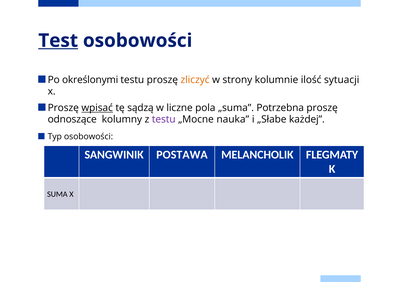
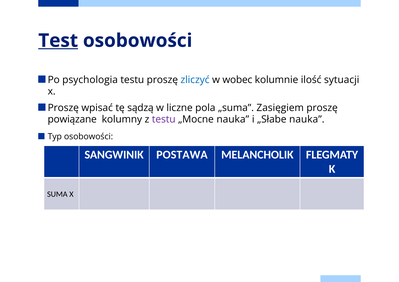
określonymi: określonymi -> psychologia
zliczyć colour: orange -> blue
strony: strony -> wobec
wpisać underline: present -> none
Potrzebna: Potrzebna -> Zasięgiem
odnoszące: odnoszące -> powiązane
„Słabe każdej: każdej -> nauka
